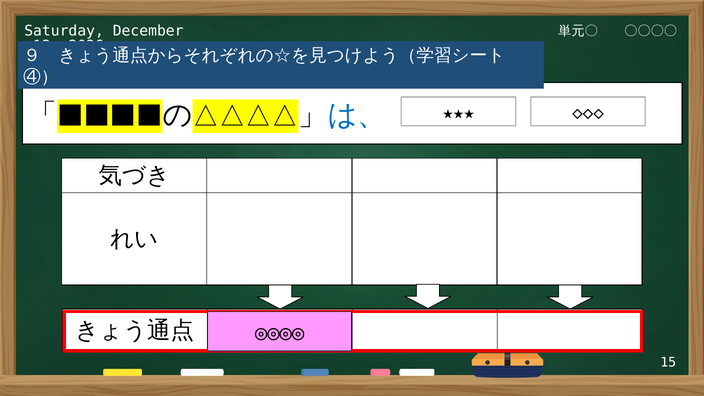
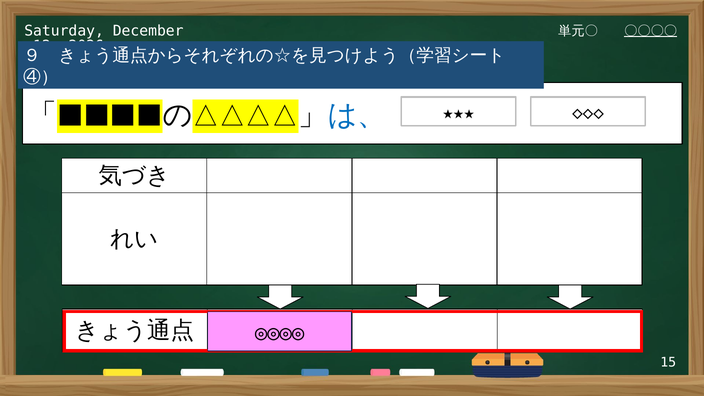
〇〇〇〇 underline: none -> present
